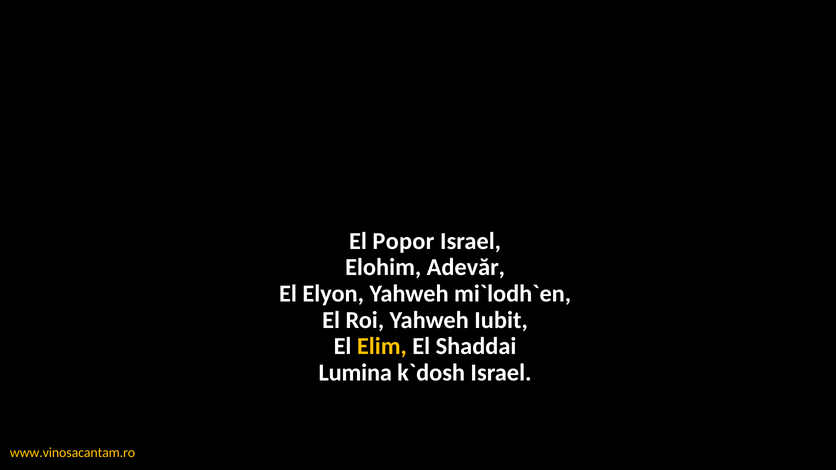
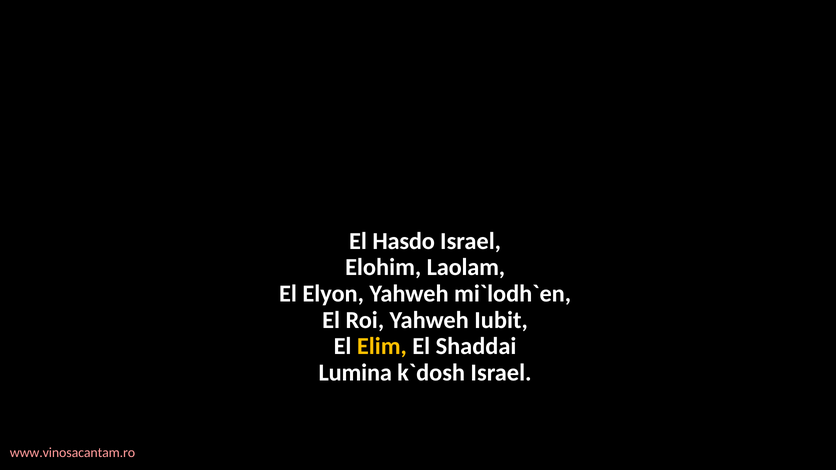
Popor: Popor -> Hasdo
Adevăr: Adevăr -> Laolam
www.vinosacantam.ro colour: yellow -> pink
